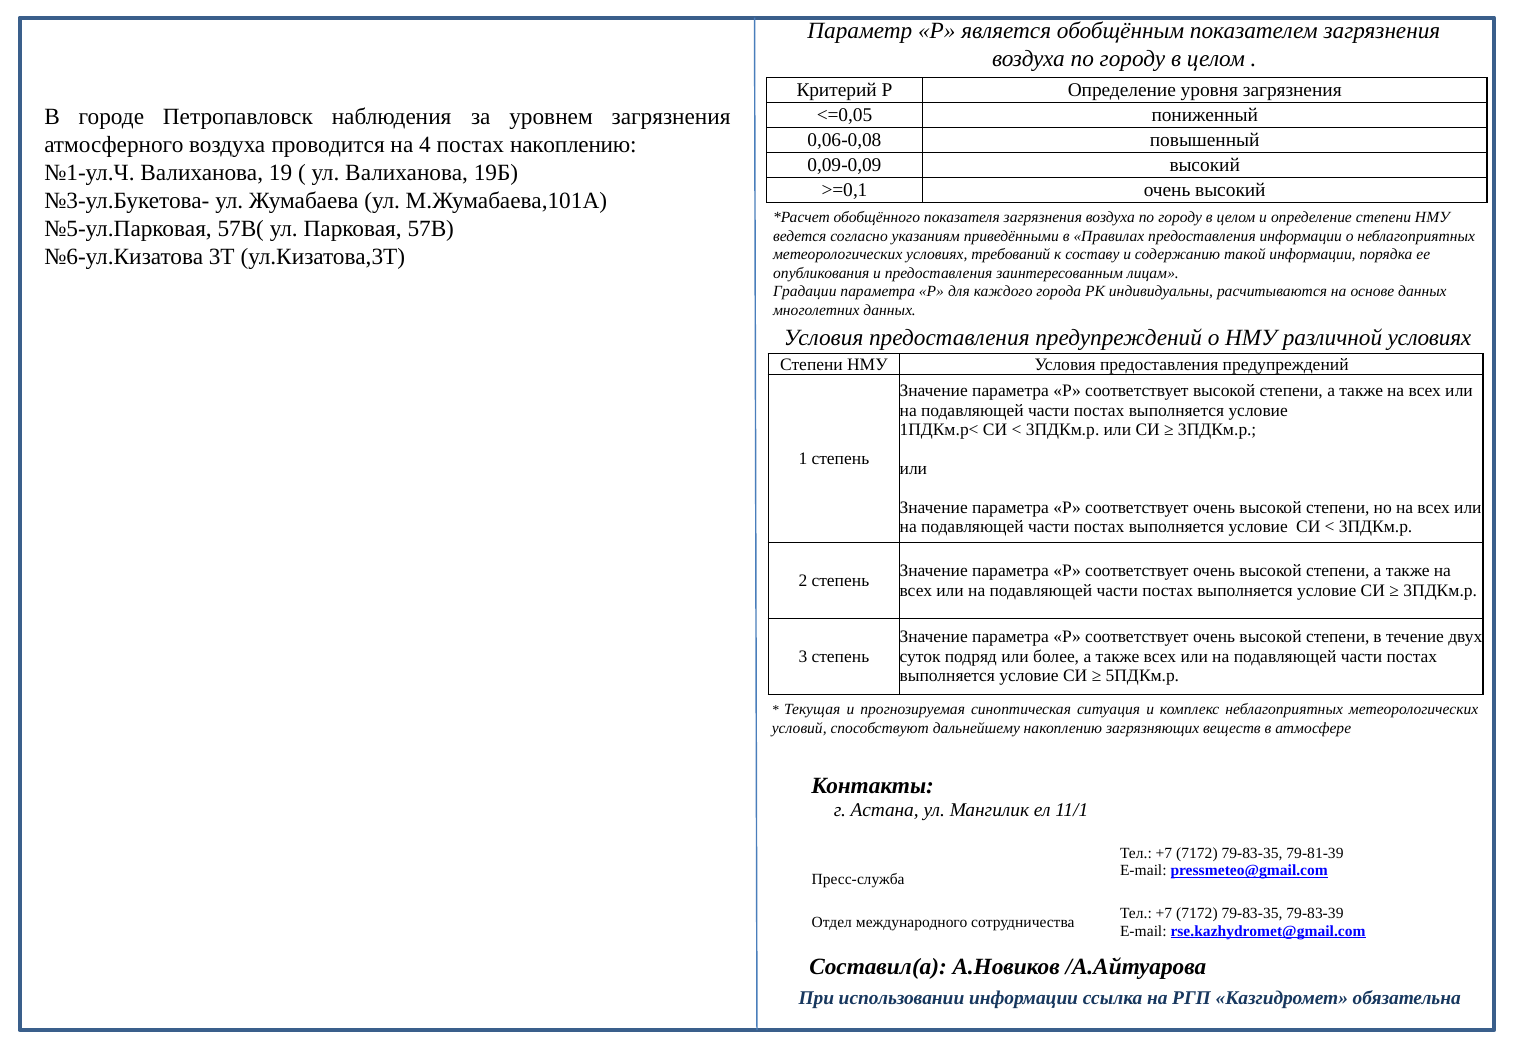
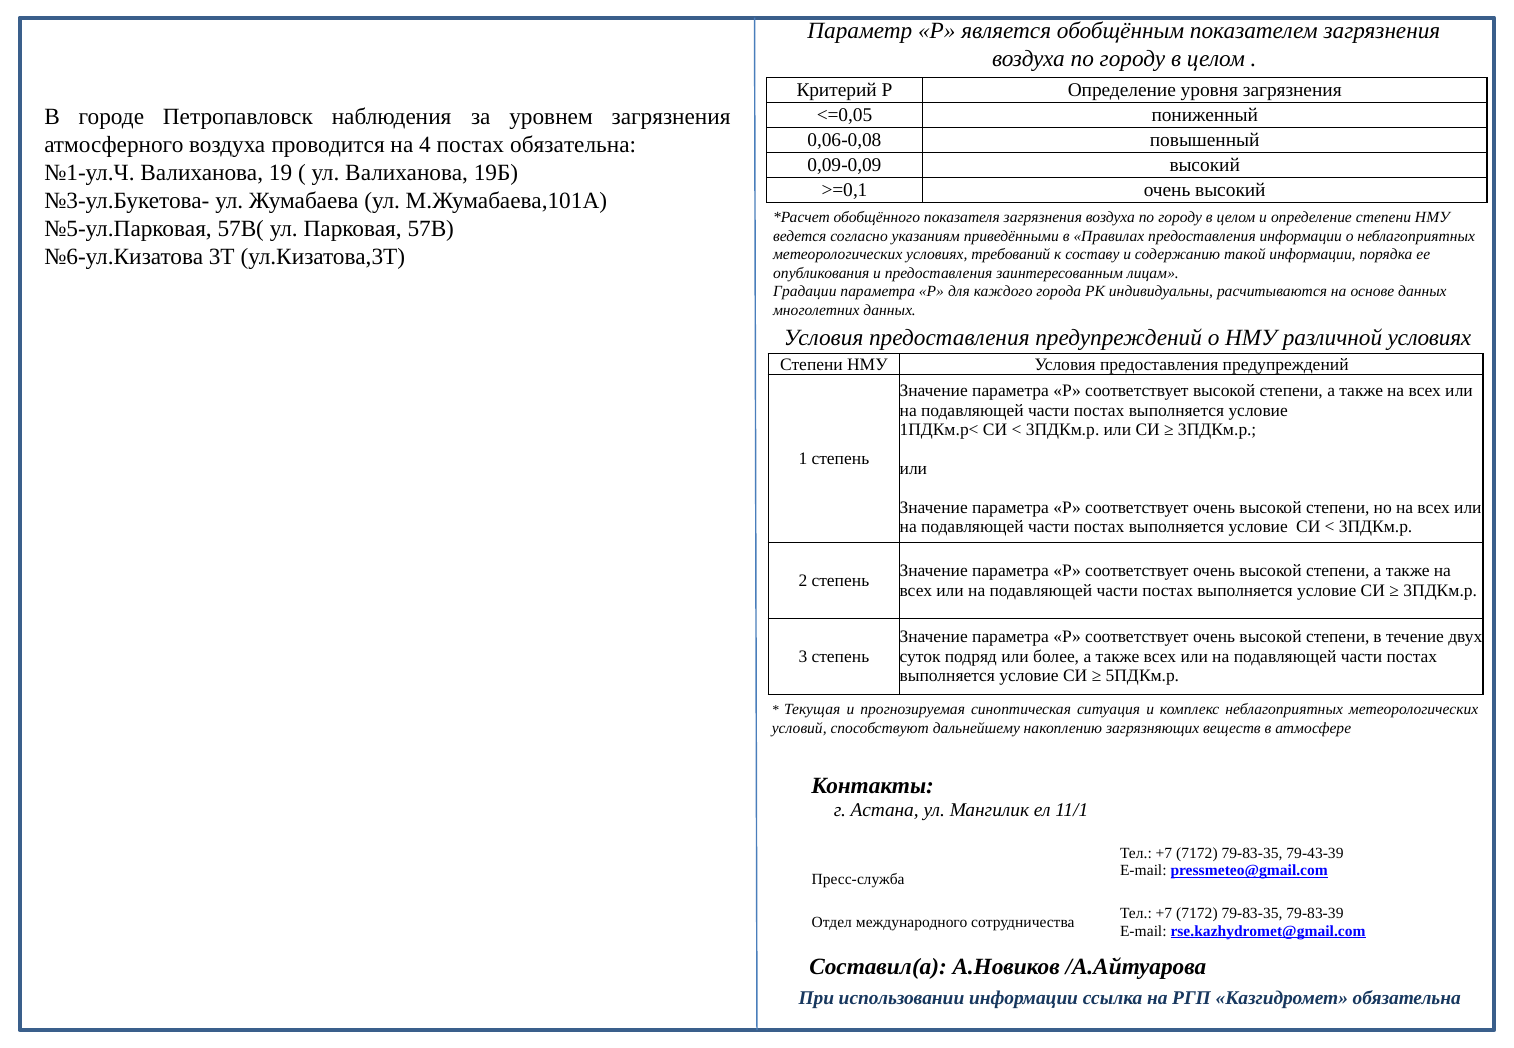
постах накоплению: накоплению -> обязательна
79-81-39: 79-81-39 -> 79-43-39
